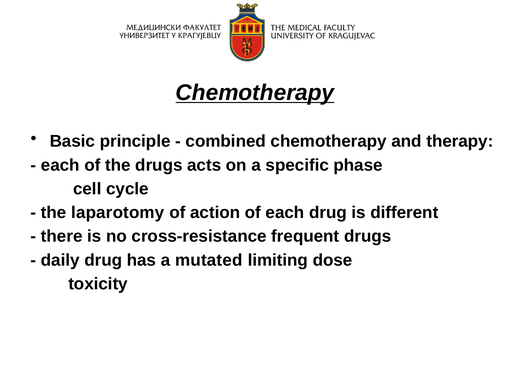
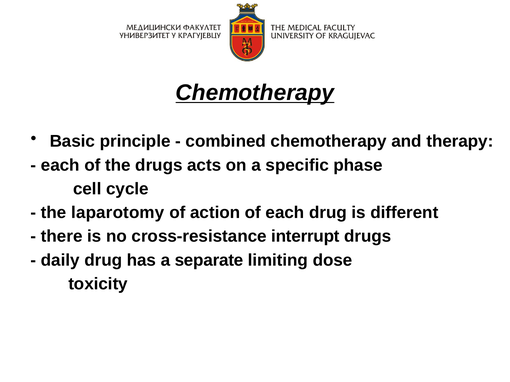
frequent: frequent -> interrupt
mutated: mutated -> separate
